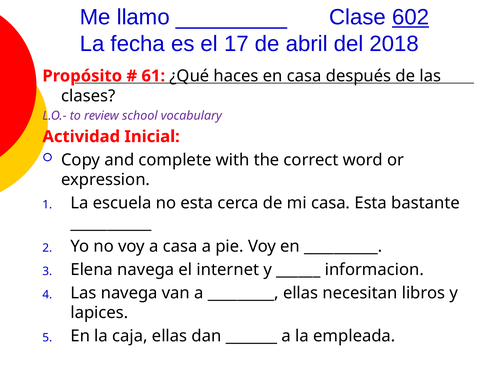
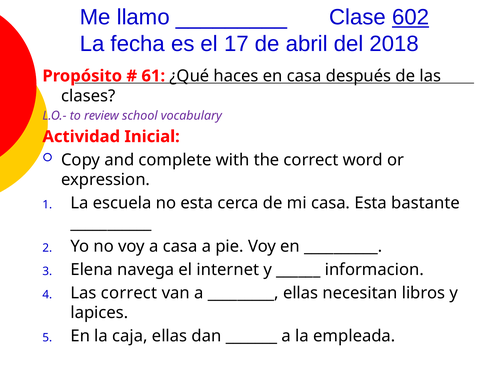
Las navega: navega -> correct
